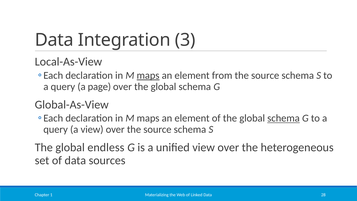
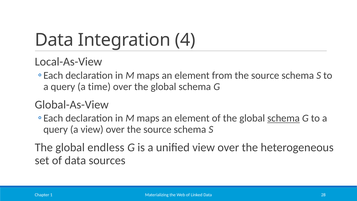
3: 3 -> 4
maps at (148, 75) underline: present -> none
page: page -> time
